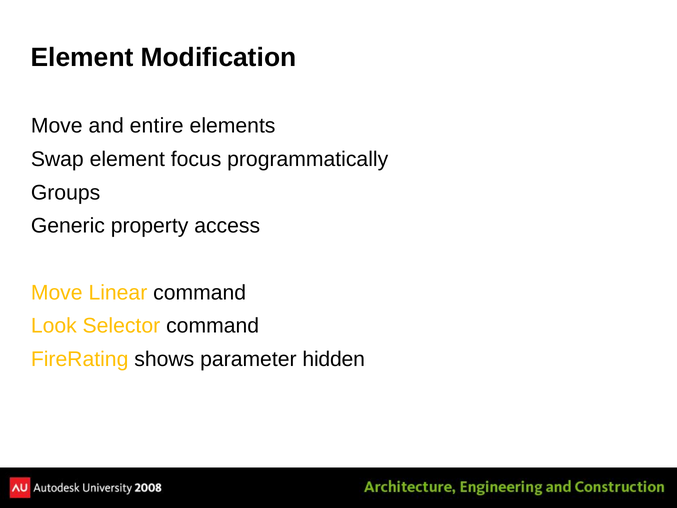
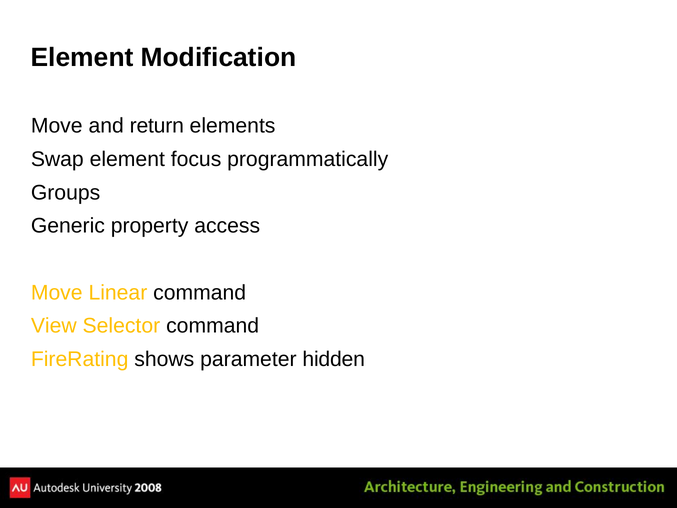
entire: entire -> return
Look: Look -> View
